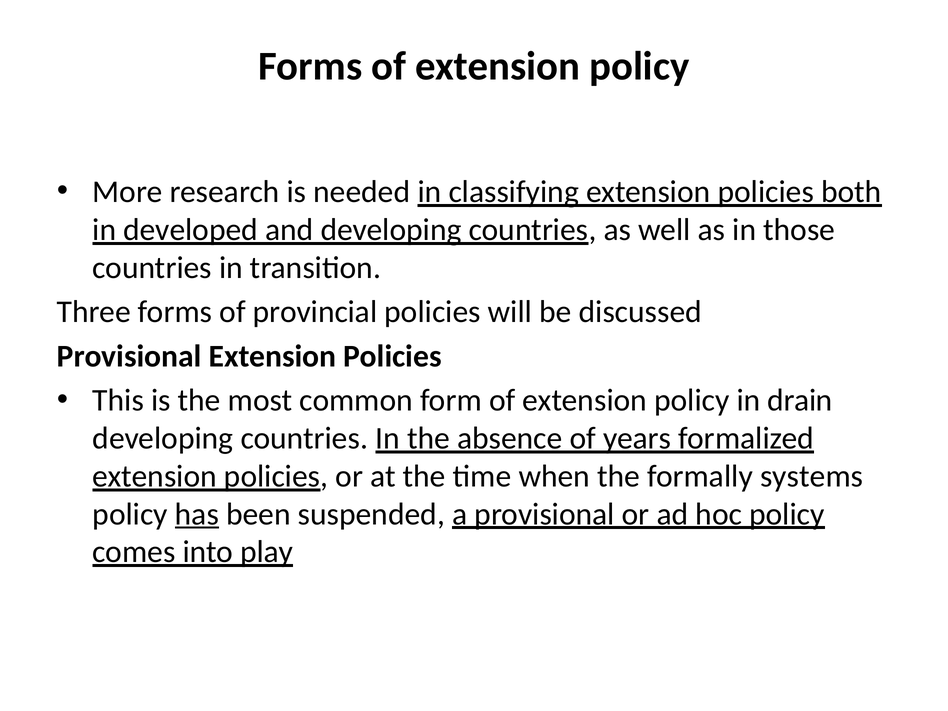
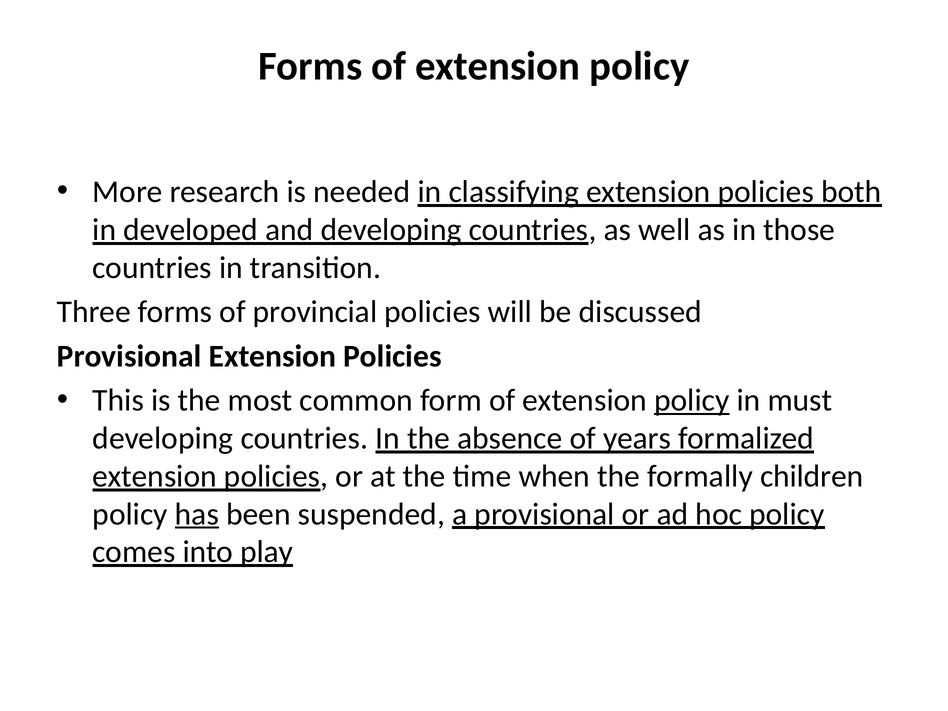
policy at (692, 400) underline: none -> present
drain: drain -> must
systems: systems -> children
